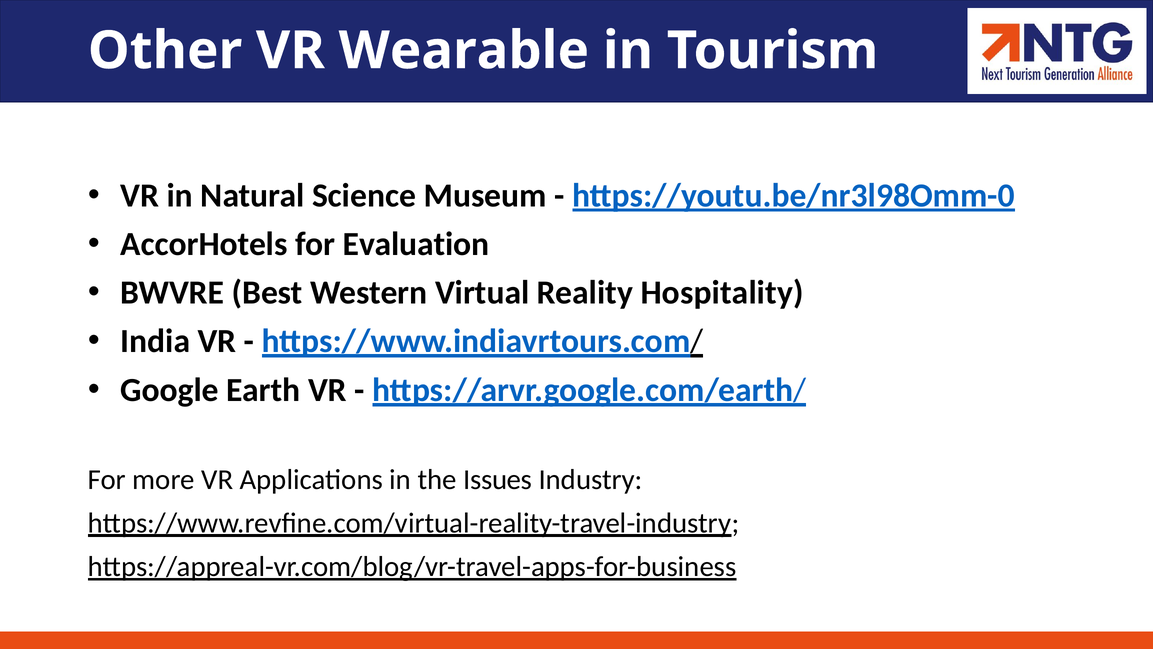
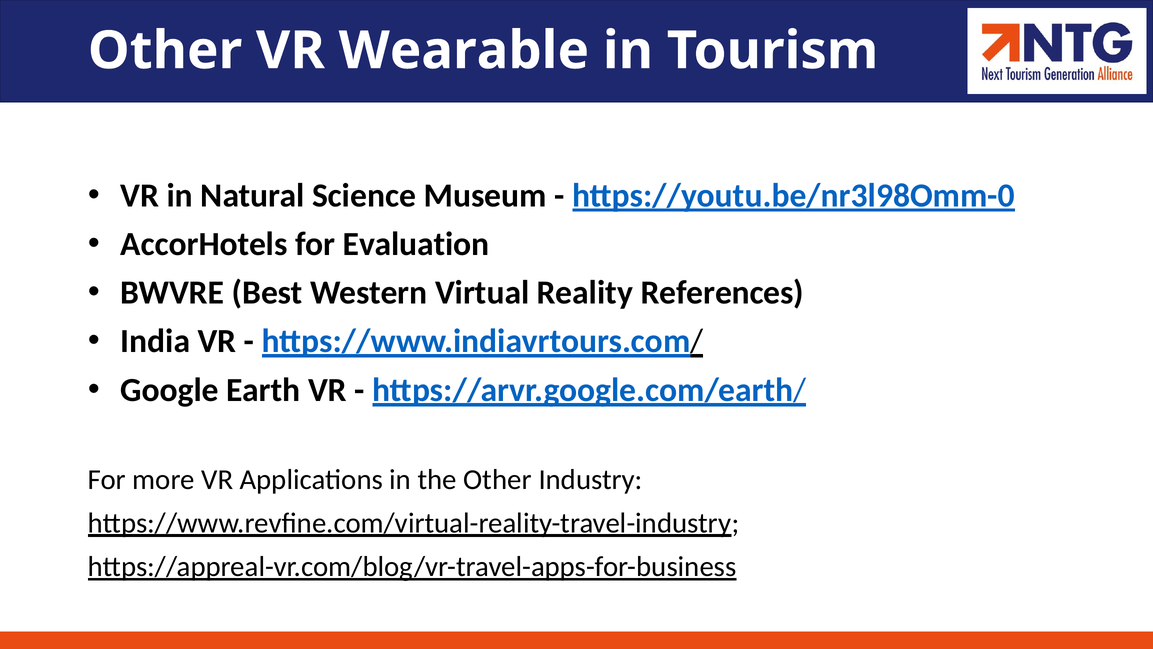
Hospitality: Hospitality -> References
the Issues: Issues -> Other
